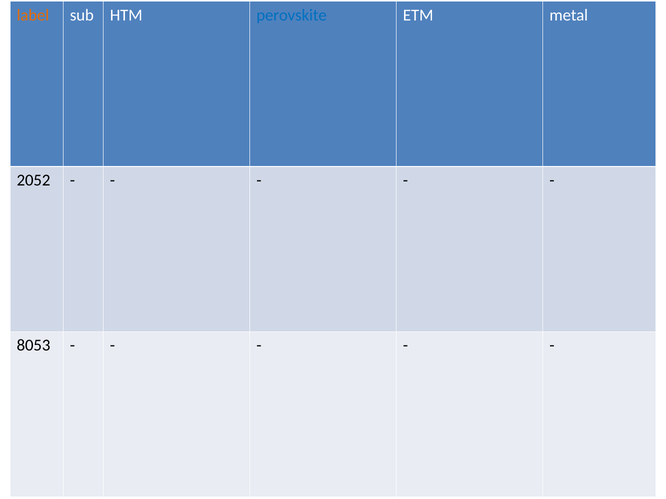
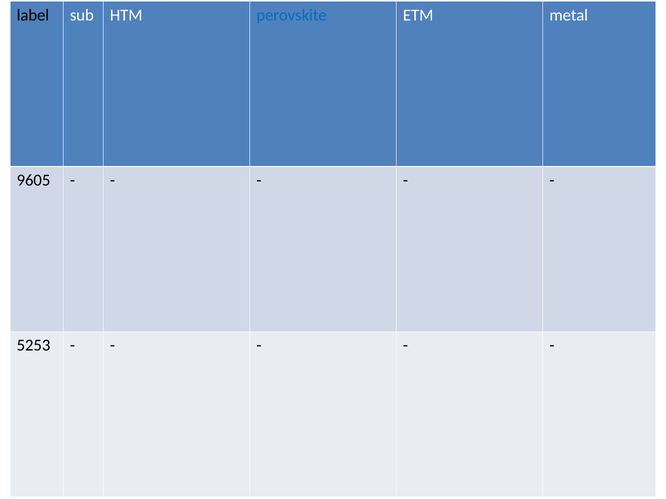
label colour: orange -> black
2052: 2052 -> 9605
8053: 8053 -> 5253
